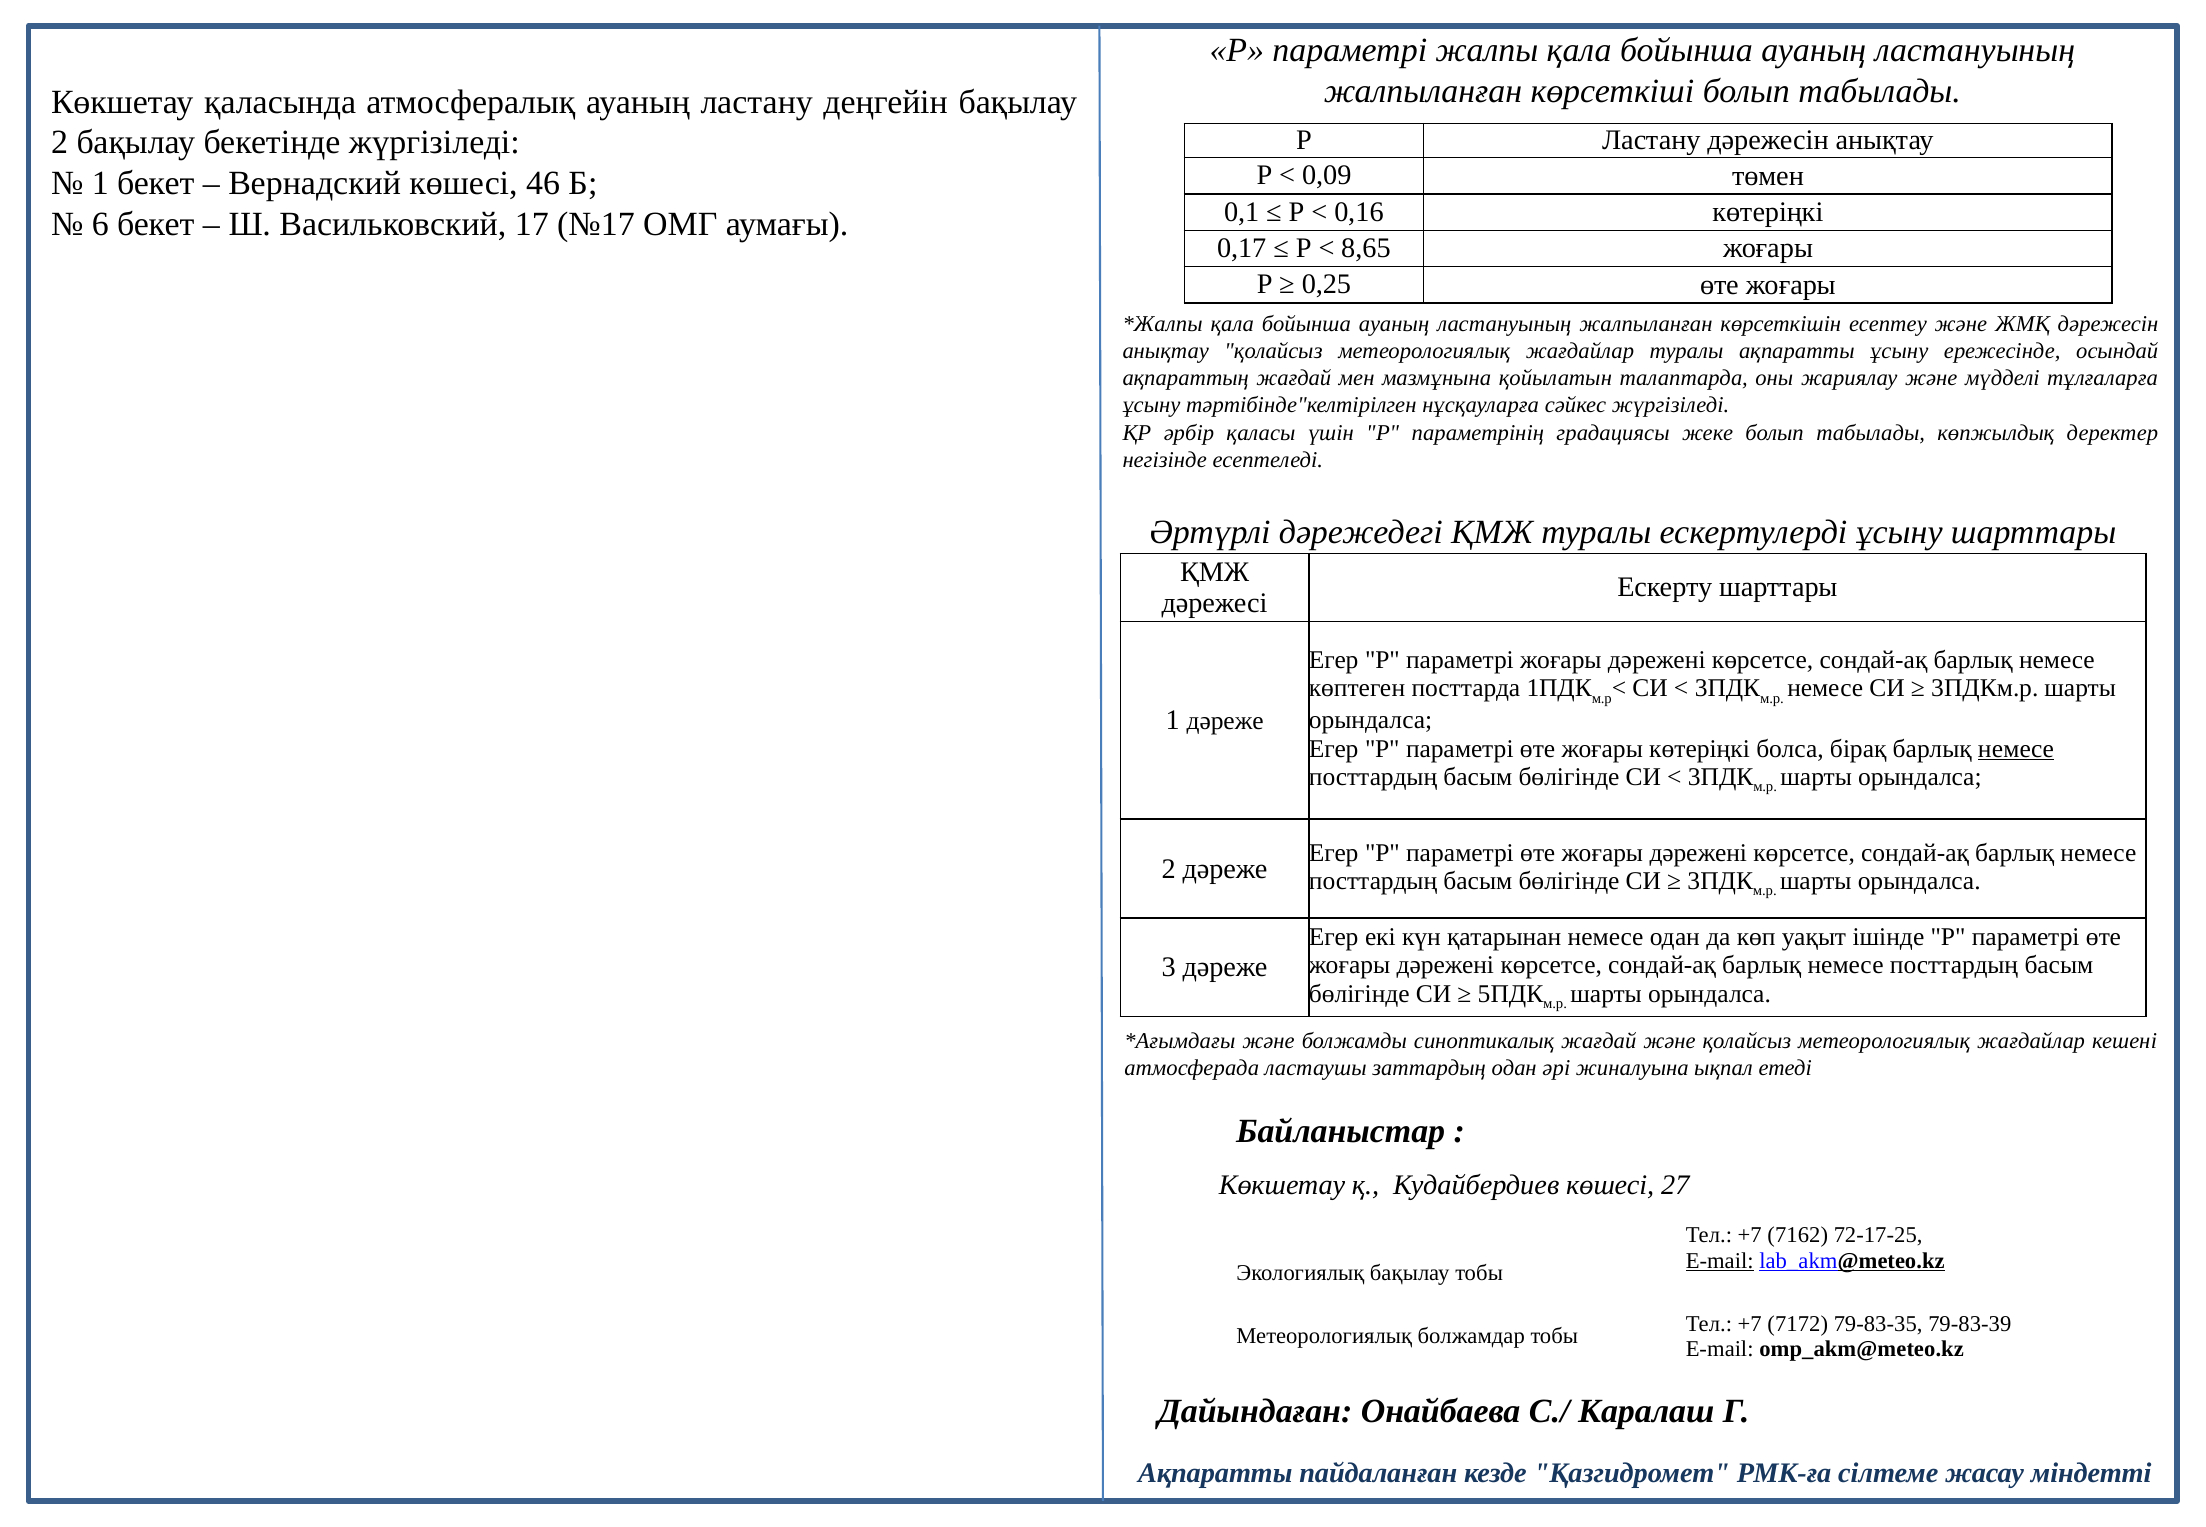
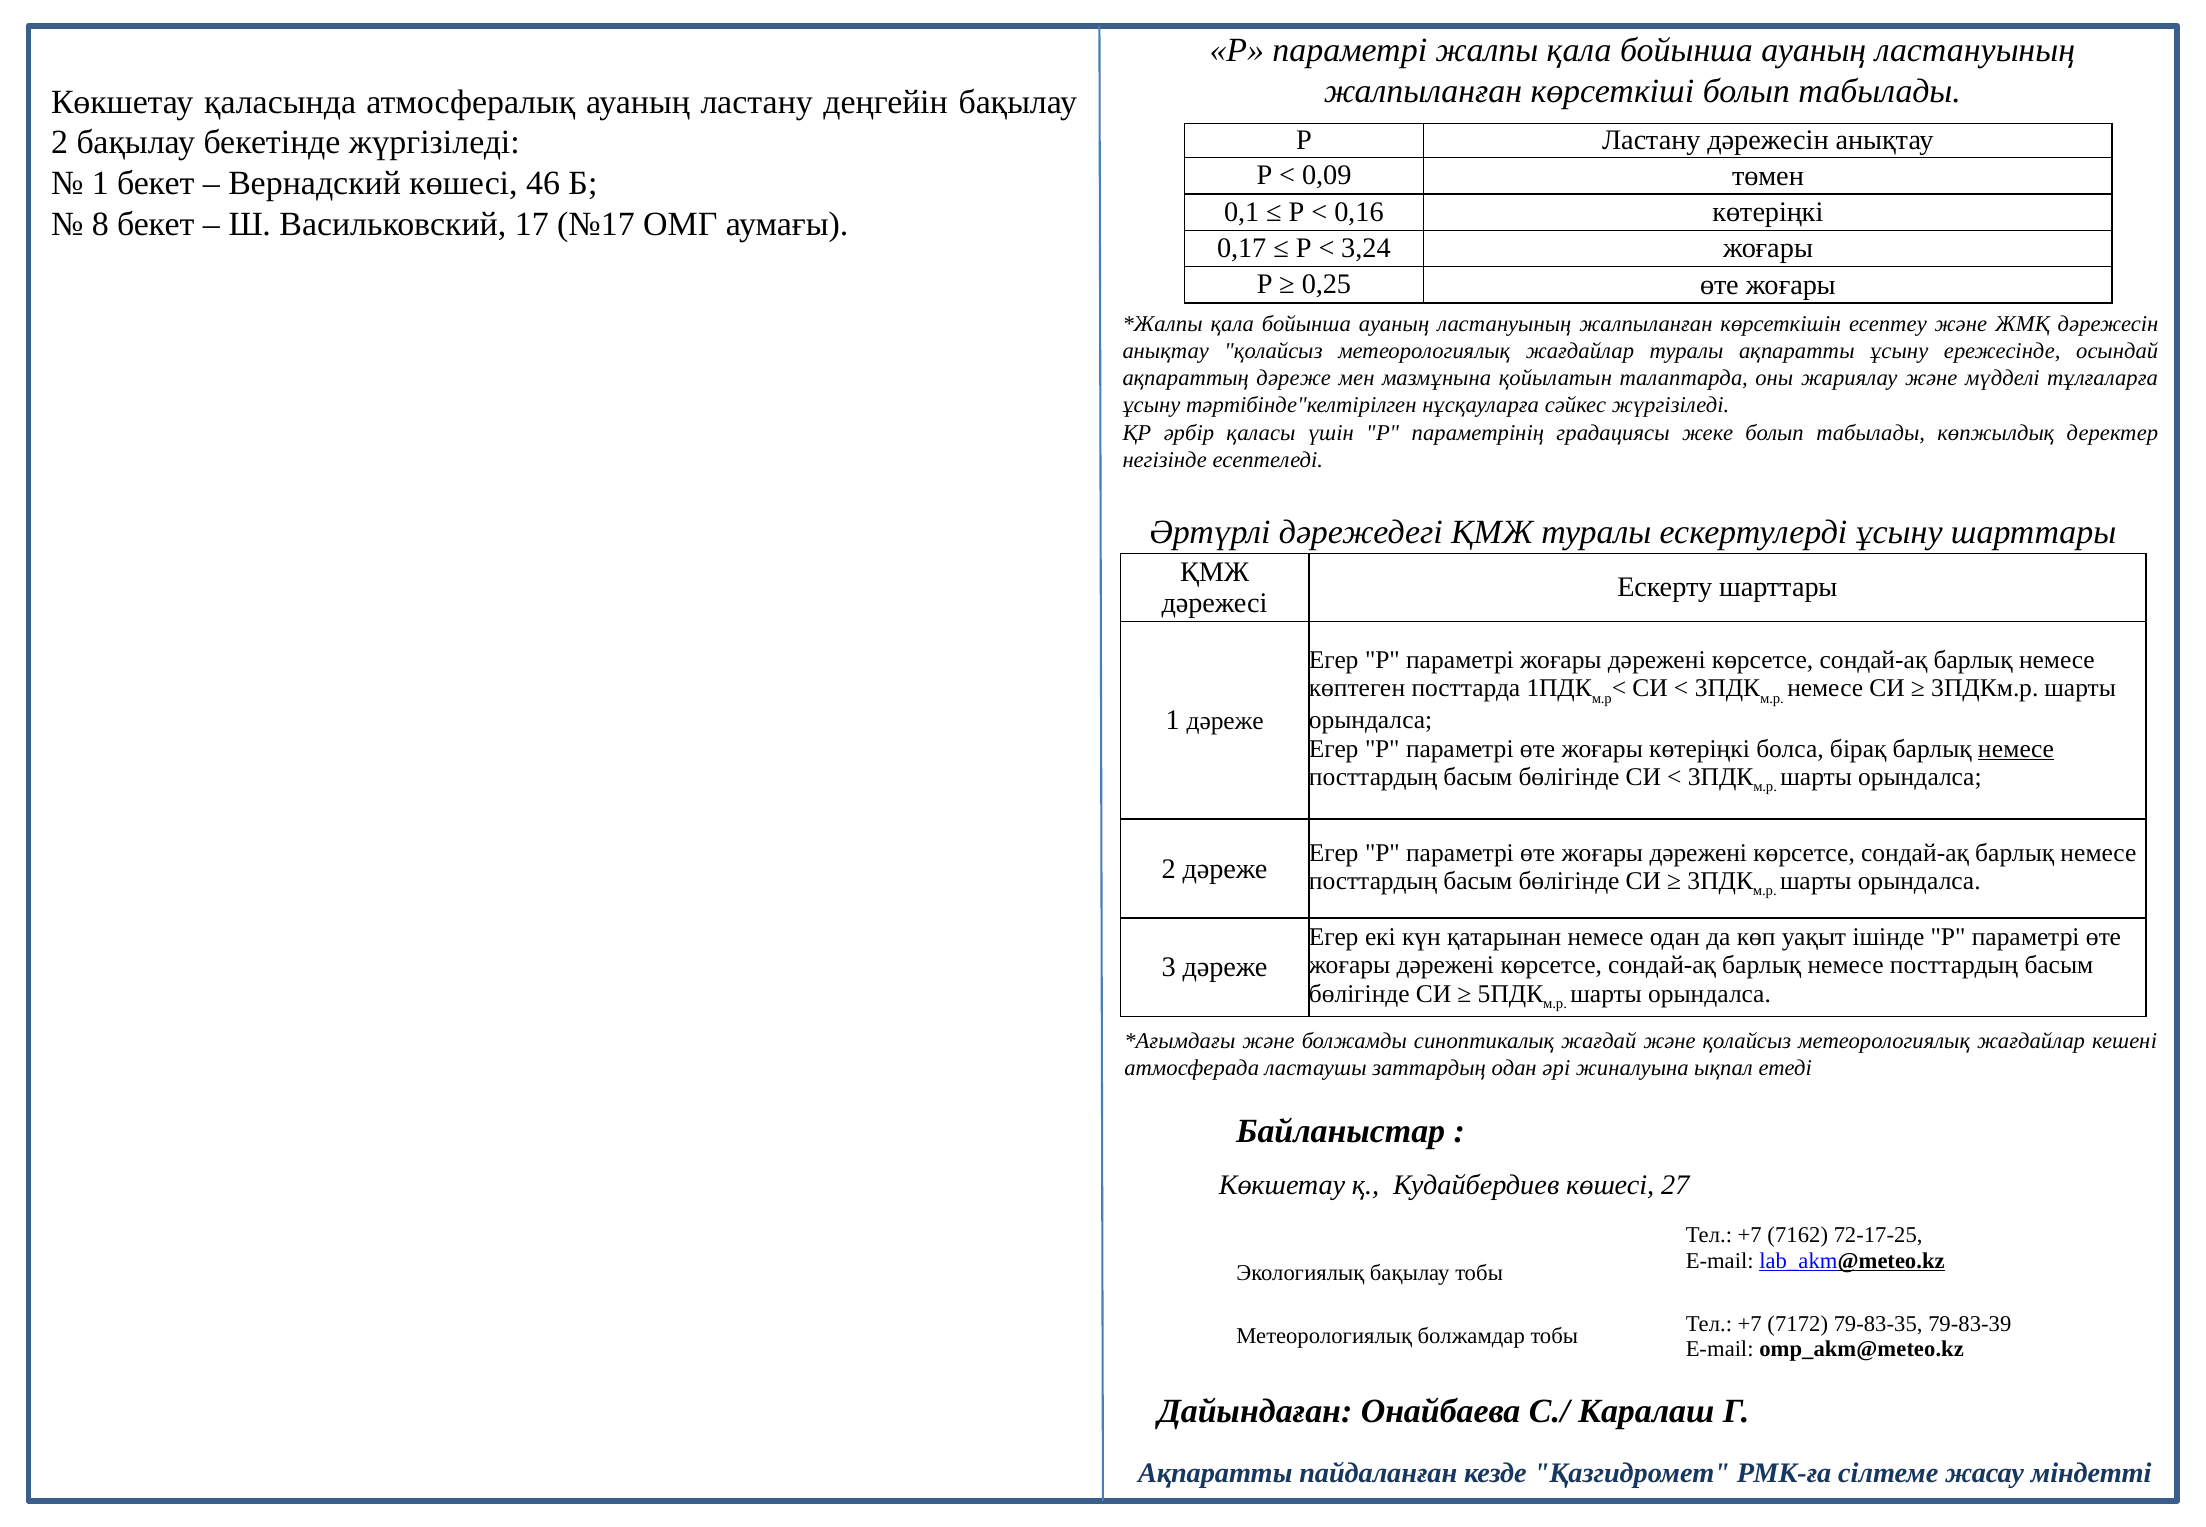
6: 6 -> 8
8,65: 8,65 -> 3,24
ақпараттың жағдай: жағдай -> дәреже
E-mail at (1720, 1261) underline: present -> none
